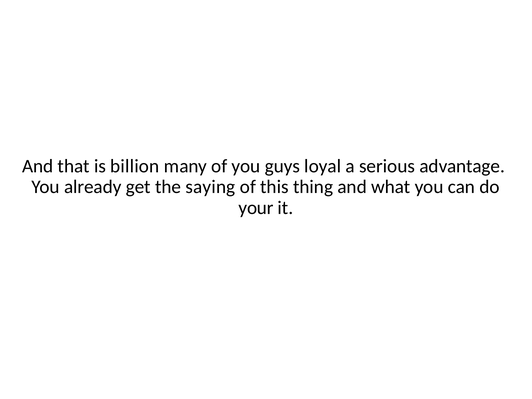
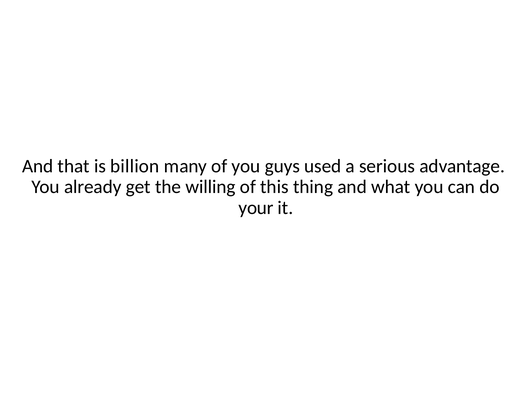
loyal: loyal -> used
saying: saying -> willing
